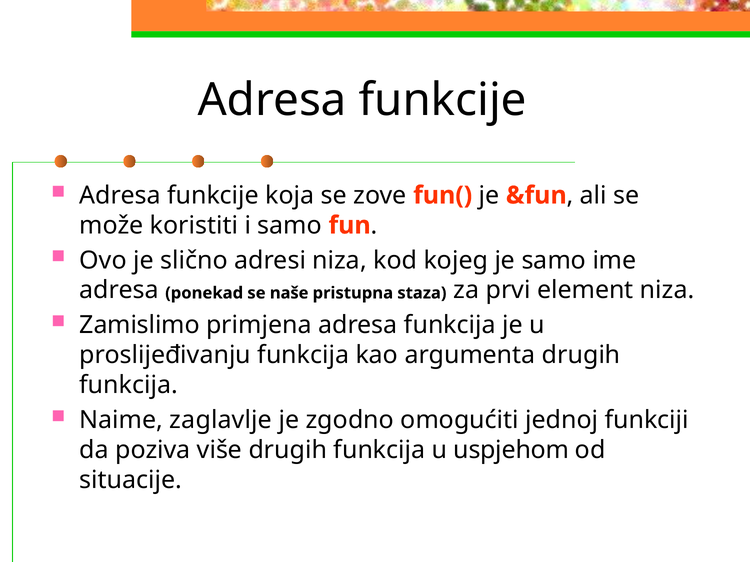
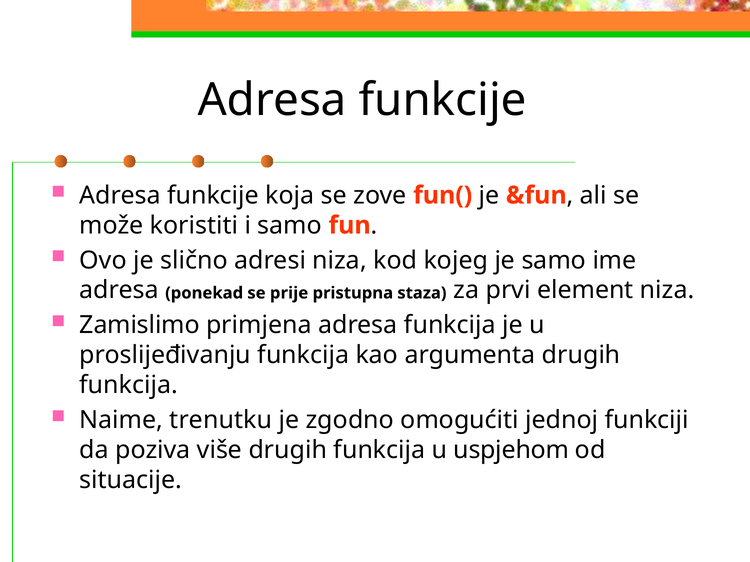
naše: naše -> prije
zaglavlje: zaglavlje -> trenutku
